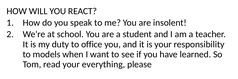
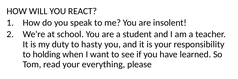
office: office -> hasty
models: models -> holding
